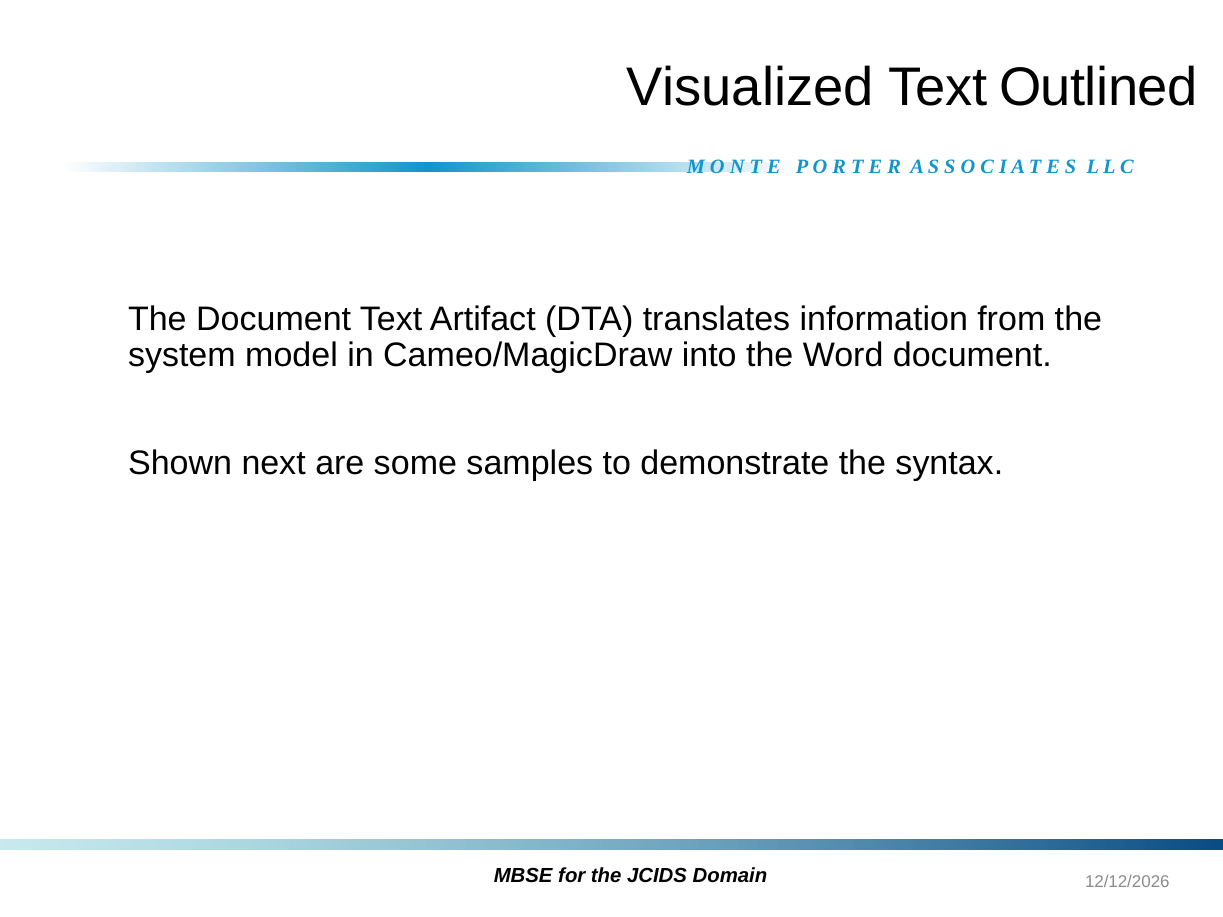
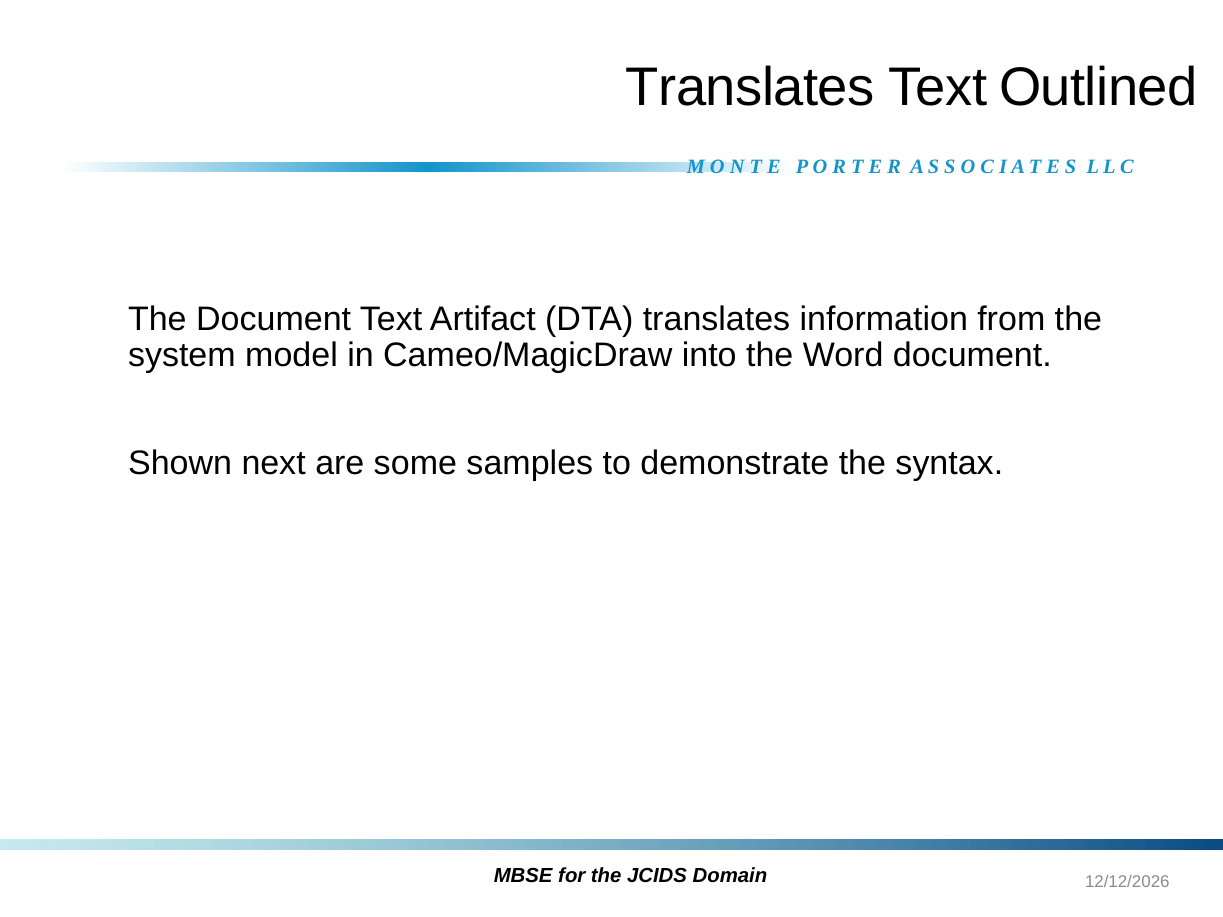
Visualized at (750, 88): Visualized -> Translates
